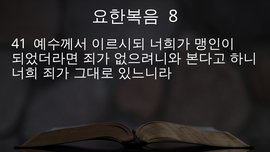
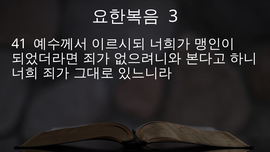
8: 8 -> 3
